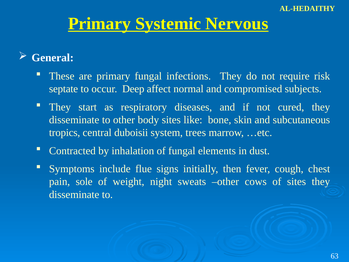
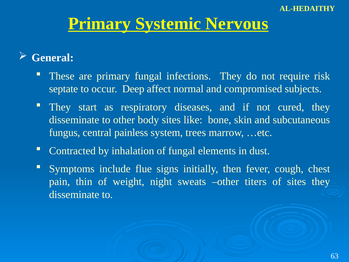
tropics: tropics -> fungus
duboisii: duboisii -> painless
sole: sole -> thin
cows: cows -> titers
